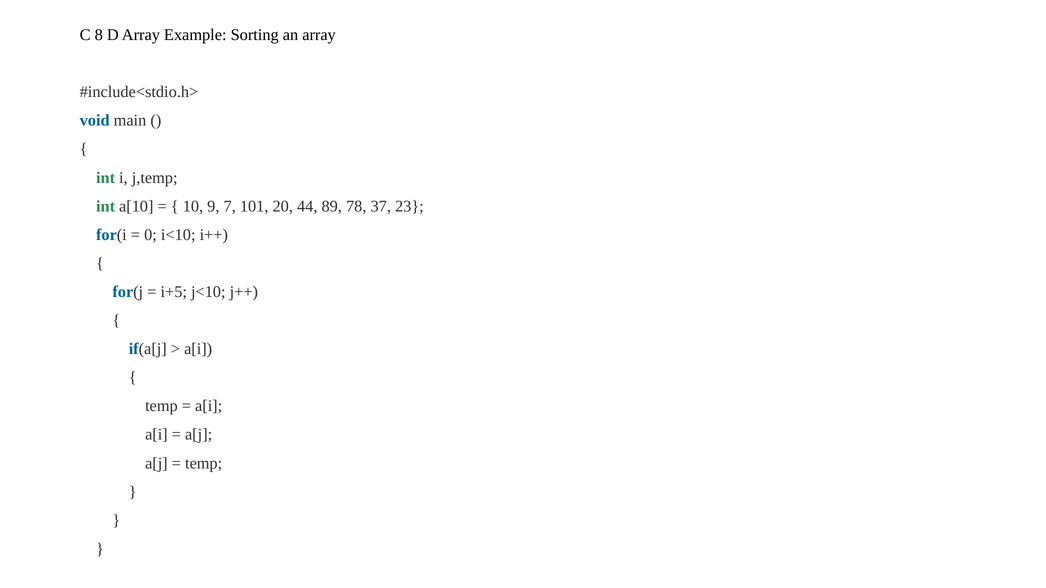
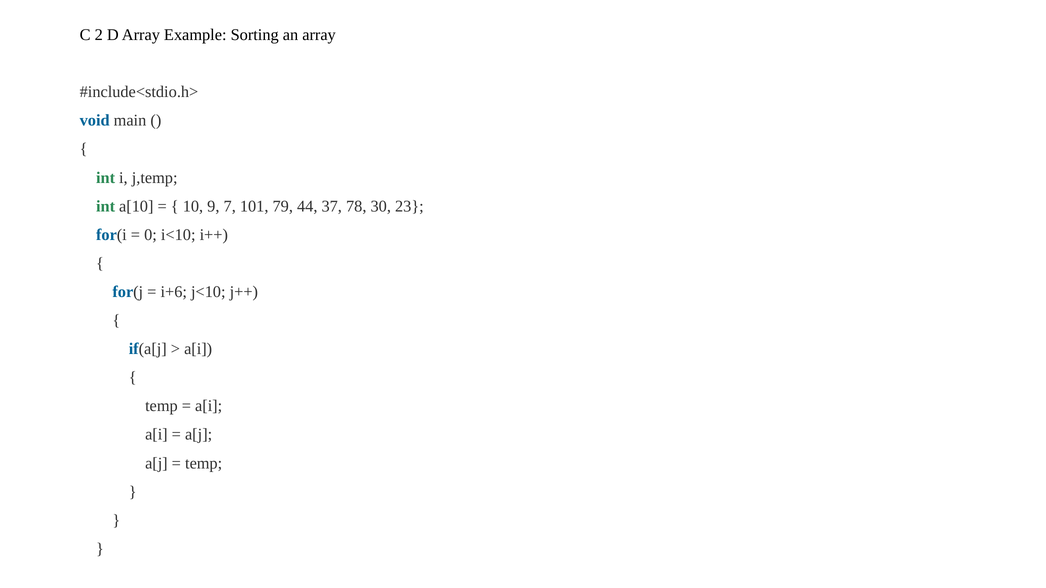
8: 8 -> 2
20: 20 -> 79
89: 89 -> 37
37: 37 -> 30
i+5: i+5 -> i+6
